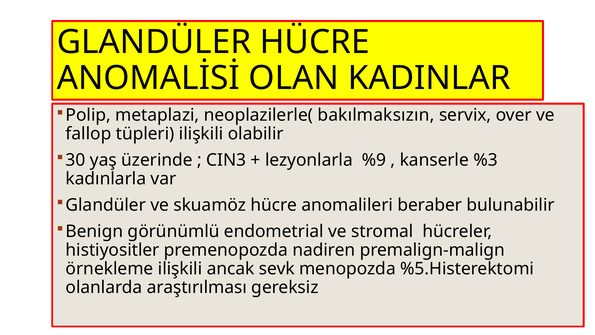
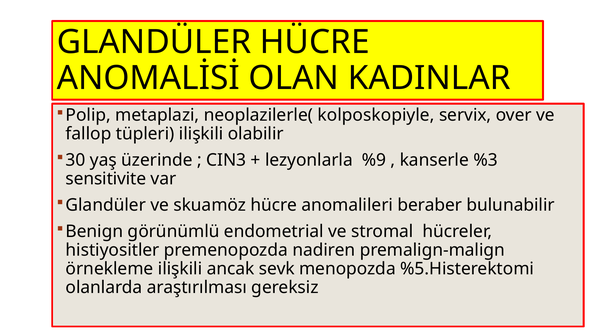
bakılmaksızın: bakılmaksızın -> kolposkopiyle
kadınlarla: kadınlarla -> sensitivite
